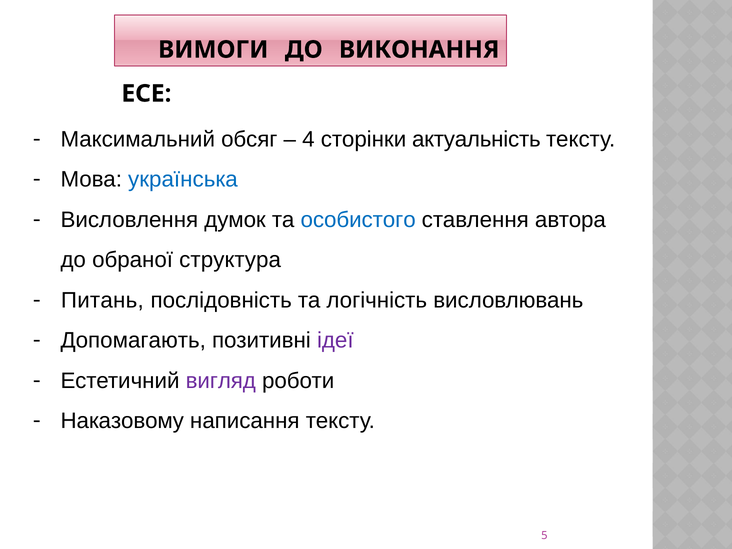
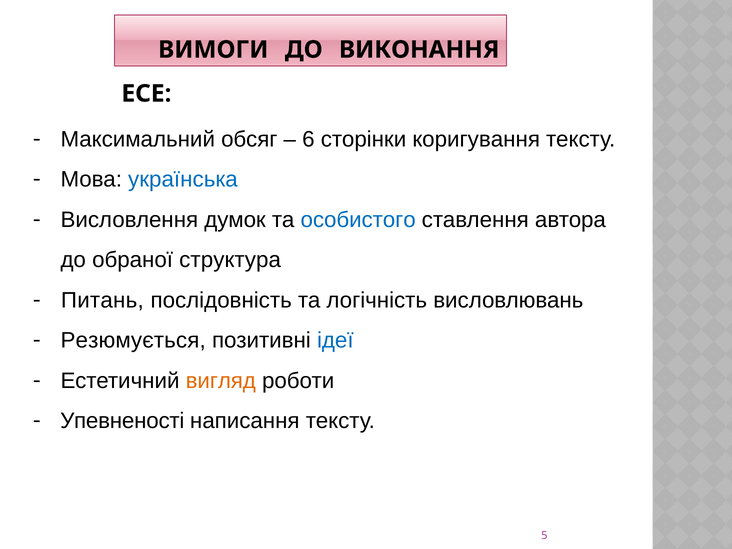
4: 4 -> 6
актуальність: актуальність -> коригування
Допомагають: Допомагають -> Резюмується
ідеї colour: purple -> blue
вигляд colour: purple -> orange
Наказовому: Наказовому -> Упевненості
